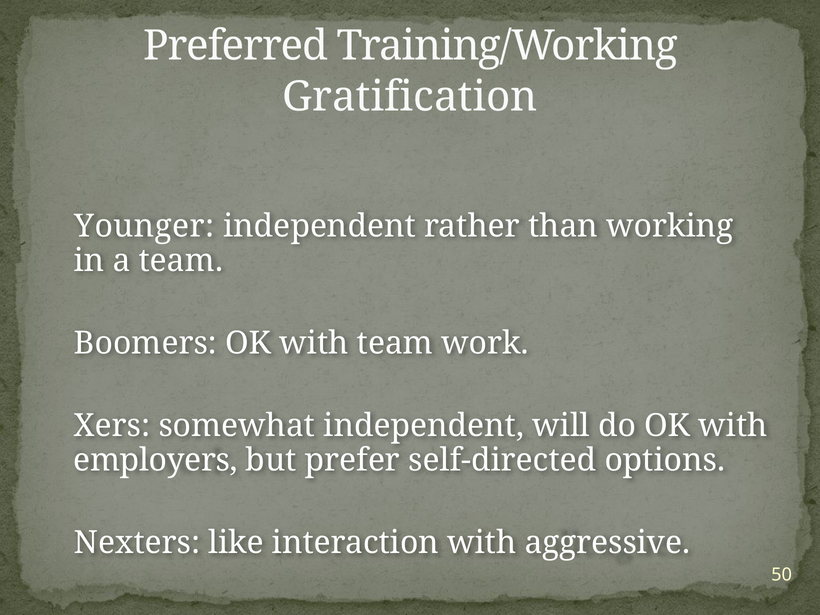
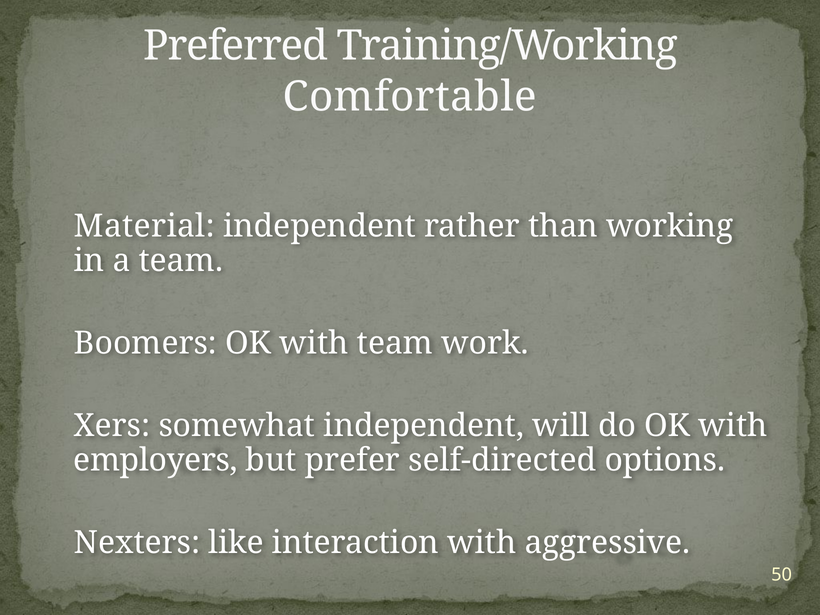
Gratification: Gratification -> Comfortable
Younger: Younger -> Material
